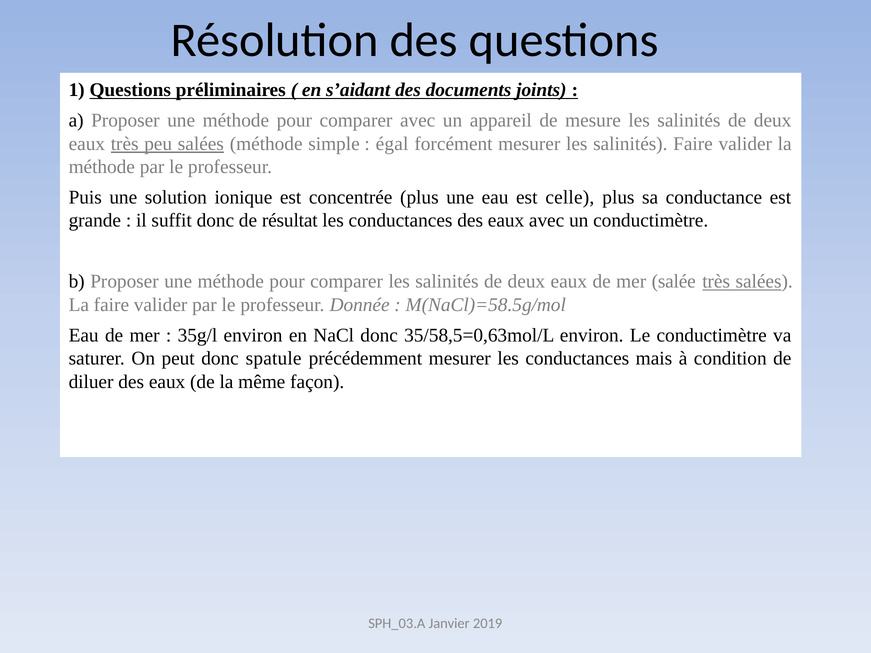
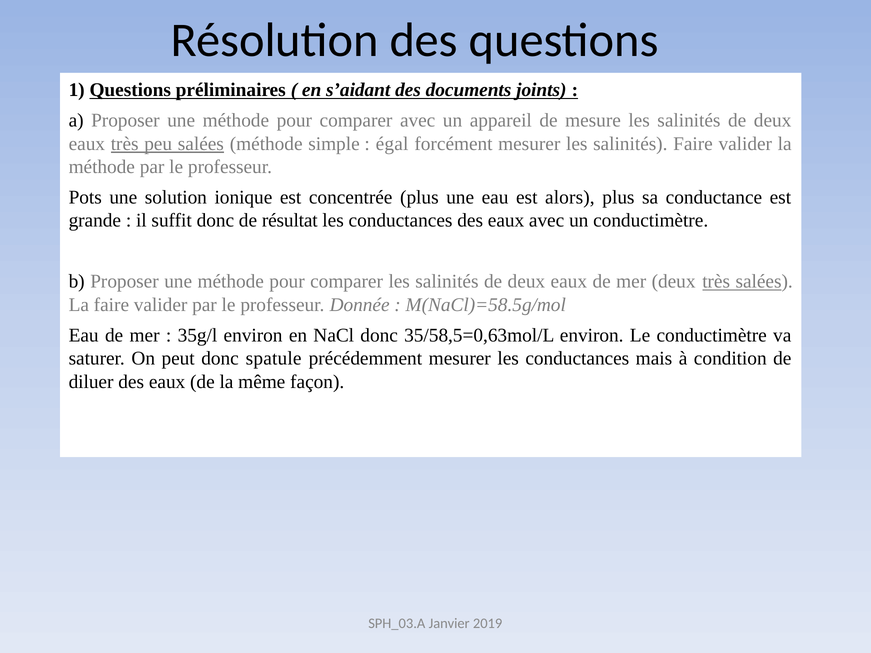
Puis: Puis -> Pots
celle: celle -> alors
mer salée: salée -> deux
